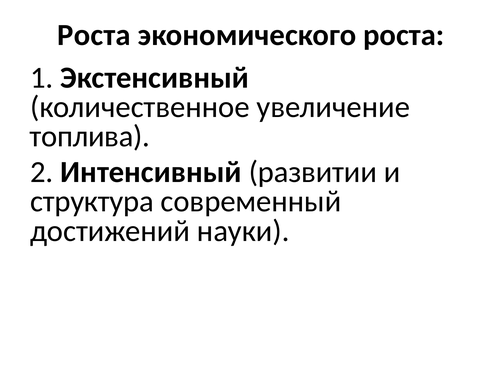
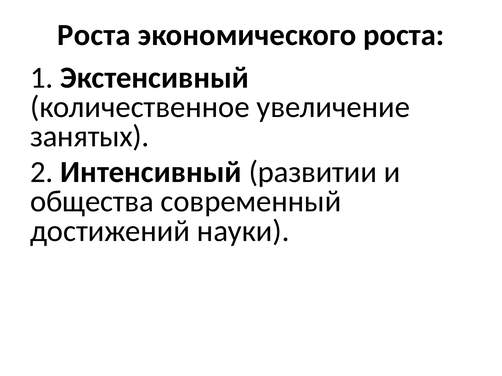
топлива: топлива -> занятых
структура: структура -> общества
